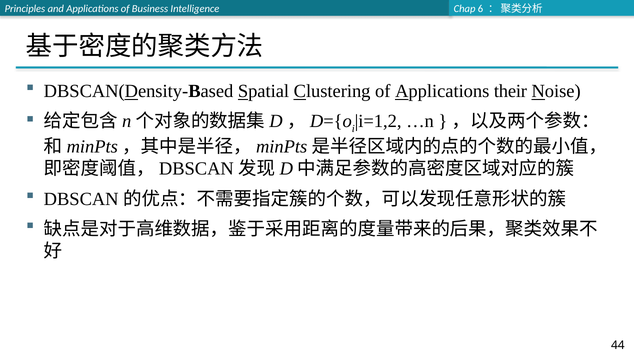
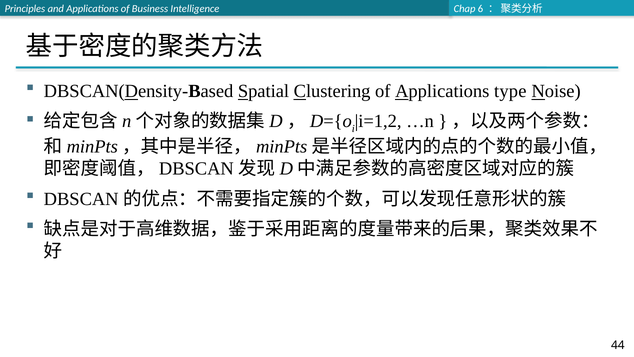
their: their -> type
